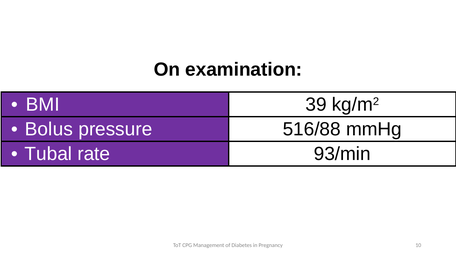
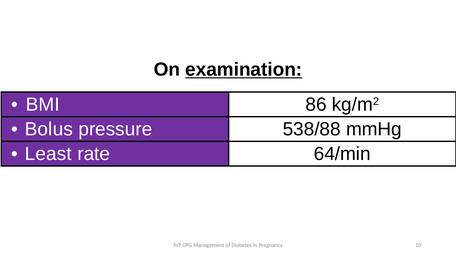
examination underline: none -> present
39: 39 -> 86
516/88: 516/88 -> 538/88
Tubal: Tubal -> Least
93/min: 93/min -> 64/min
